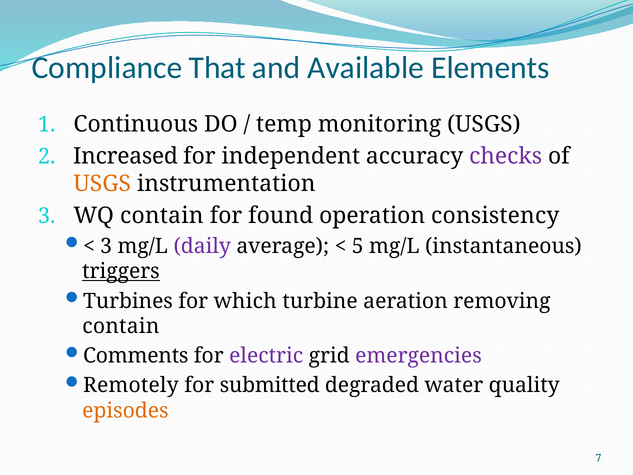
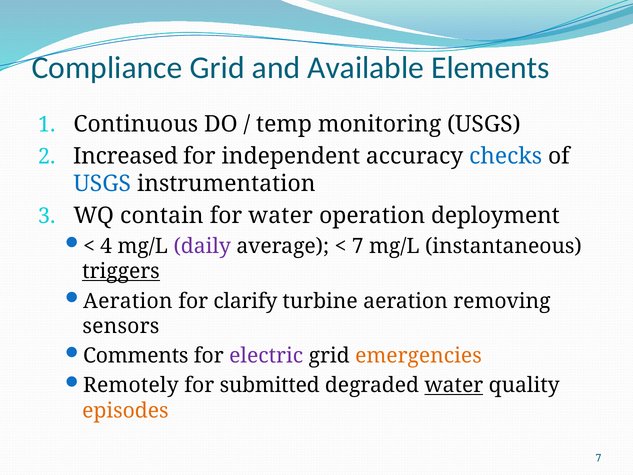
Compliance That: That -> Grid
checks colour: purple -> blue
USGS at (102, 184) colour: orange -> blue
for found: found -> water
consistency: consistency -> deployment
3 at (106, 246): 3 -> 4
5 at (358, 246): 5 -> 7
Turbines at (128, 301): Turbines -> Aeration
which: which -> clarify
contain at (121, 326): contain -> sensors
emergencies colour: purple -> orange
water at (454, 385) underline: none -> present
